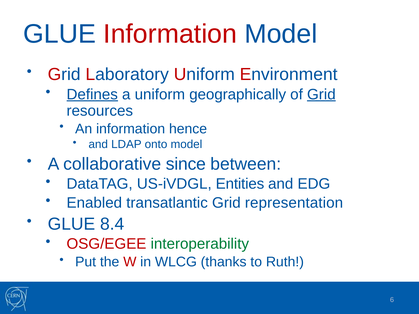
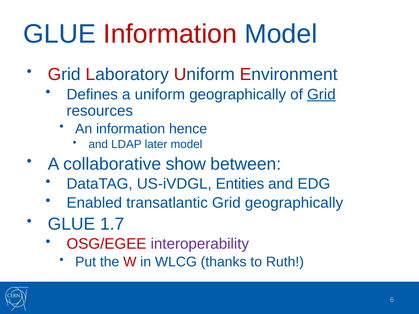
Defines underline: present -> none
onto: onto -> later
since: since -> show
Grid representation: representation -> geographically
8.4: 8.4 -> 1.7
interoperability colour: green -> purple
